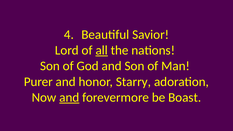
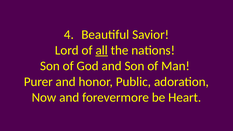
Starry: Starry -> Public
and at (69, 97) underline: present -> none
Boast: Boast -> Heart
